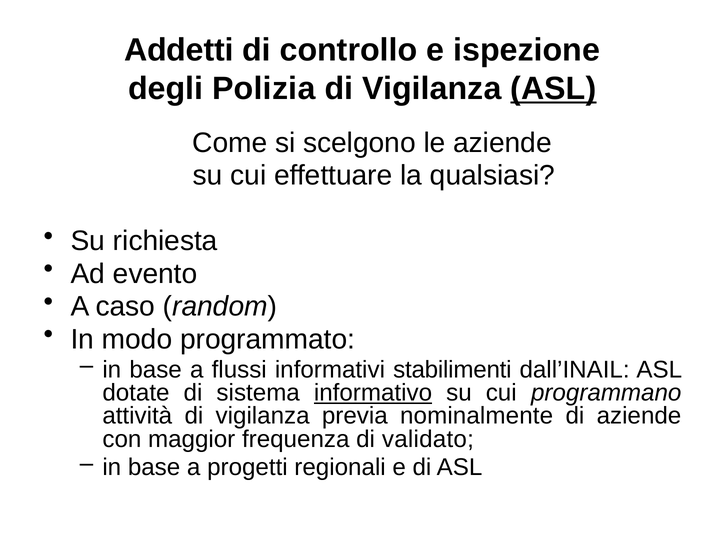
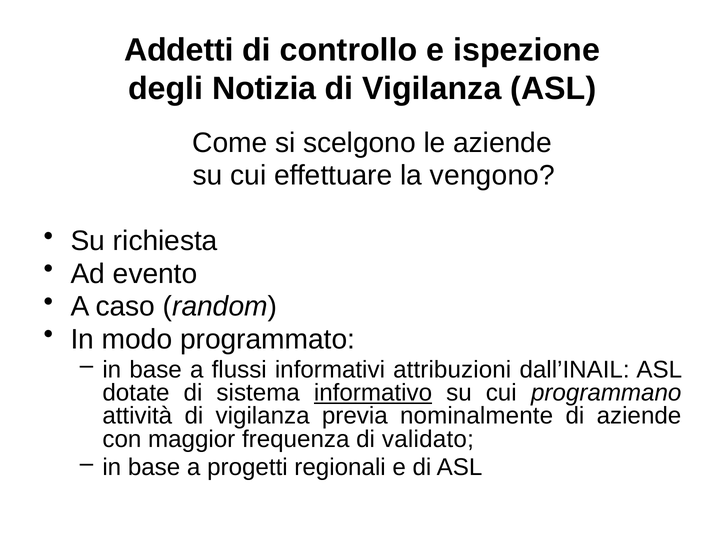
Polizia: Polizia -> Notizia
ASL at (553, 89) underline: present -> none
qualsiasi: qualsiasi -> vengono
stabilimenti: stabilimenti -> attribuzioni
